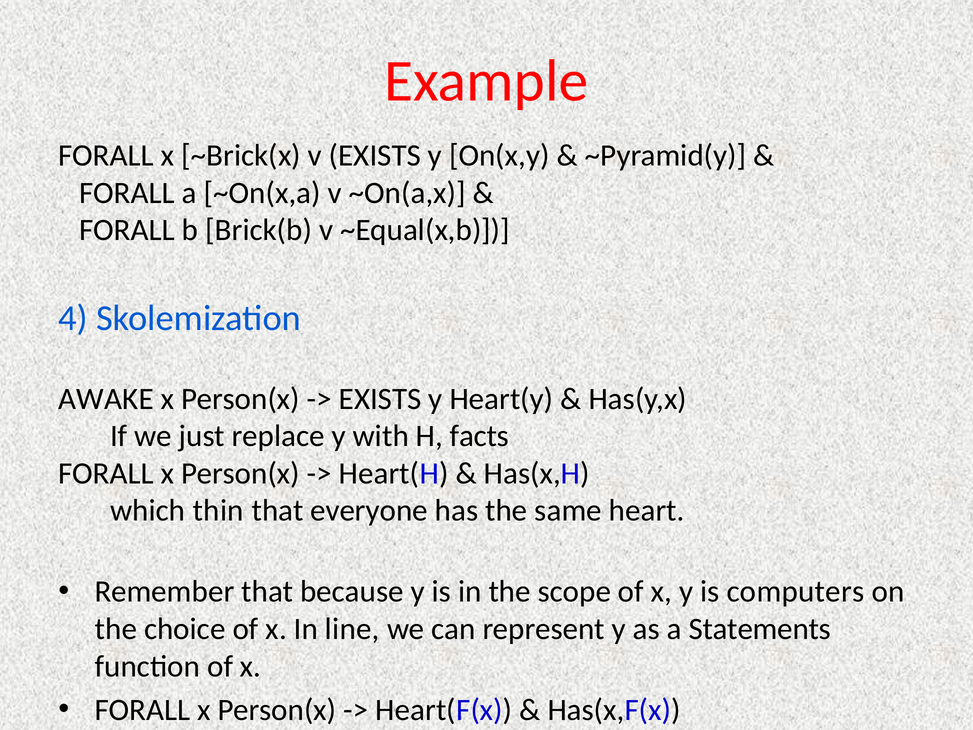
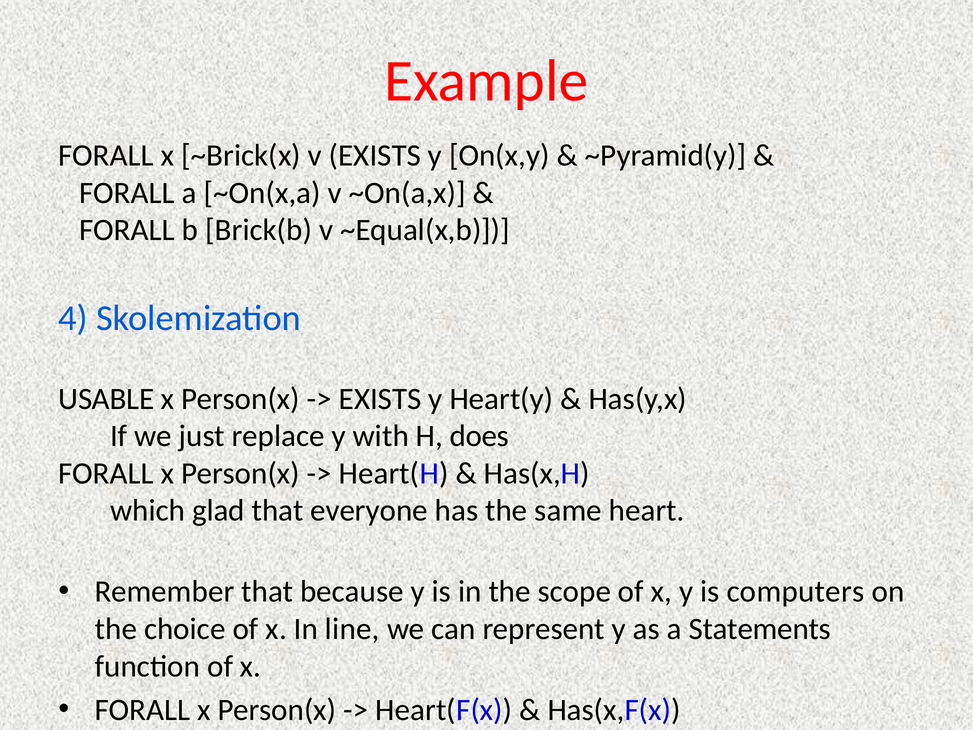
AWAKE: AWAKE -> USABLE
facts: facts -> does
thin: thin -> glad
